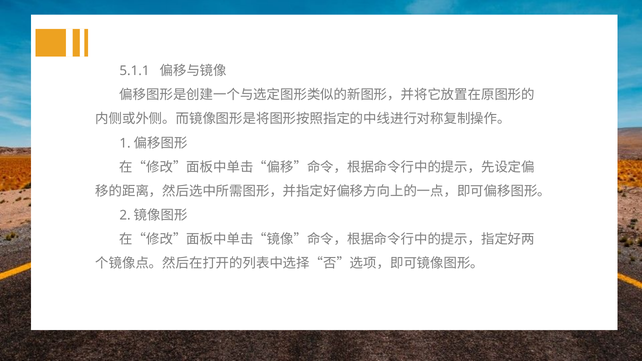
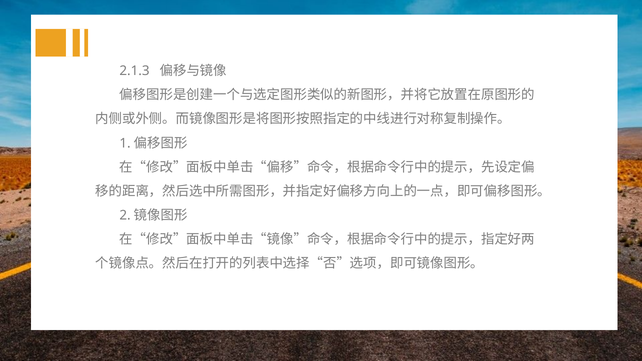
5.1.1: 5.1.1 -> 2.1.3
